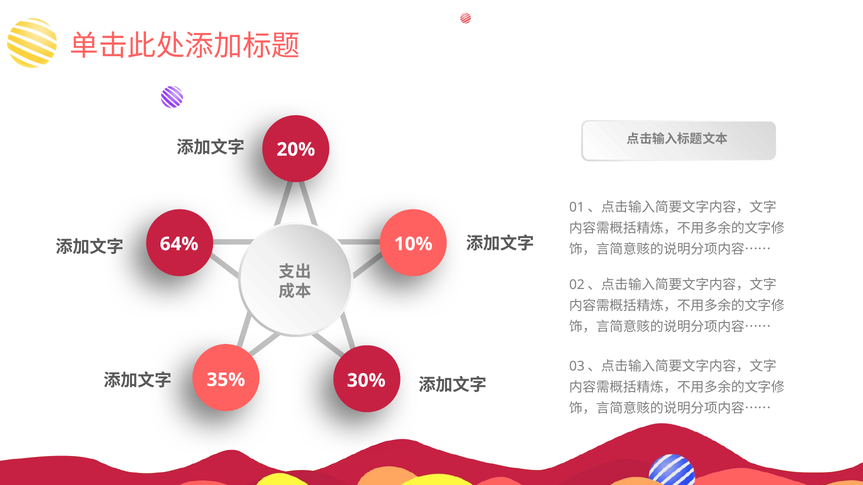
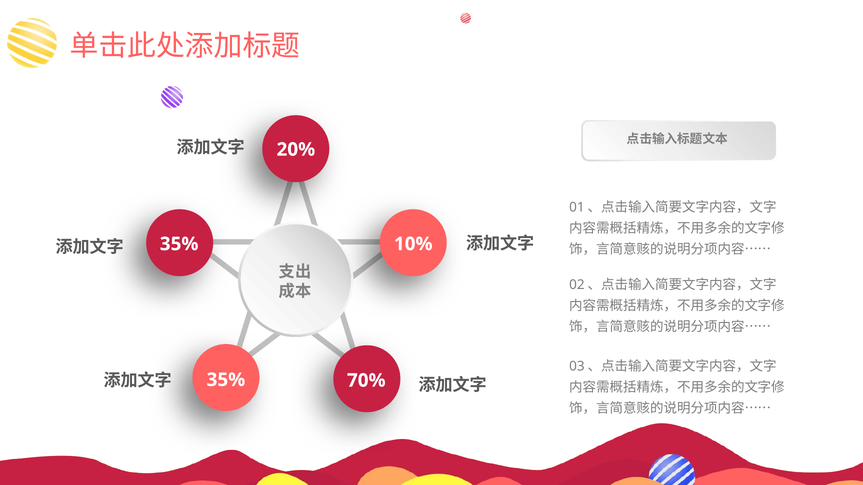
64% at (179, 244): 64% -> 35%
30%: 30% -> 70%
